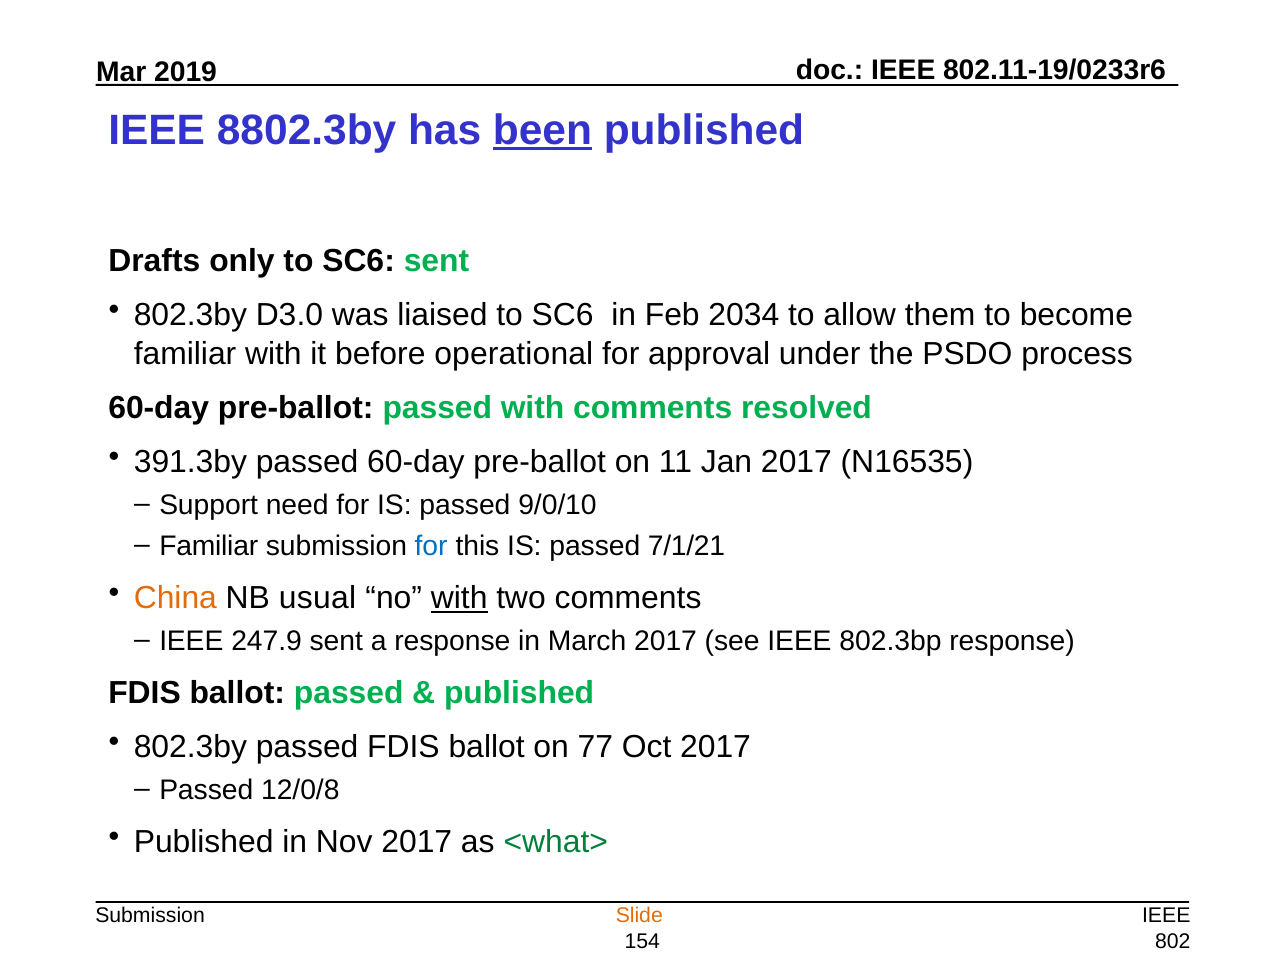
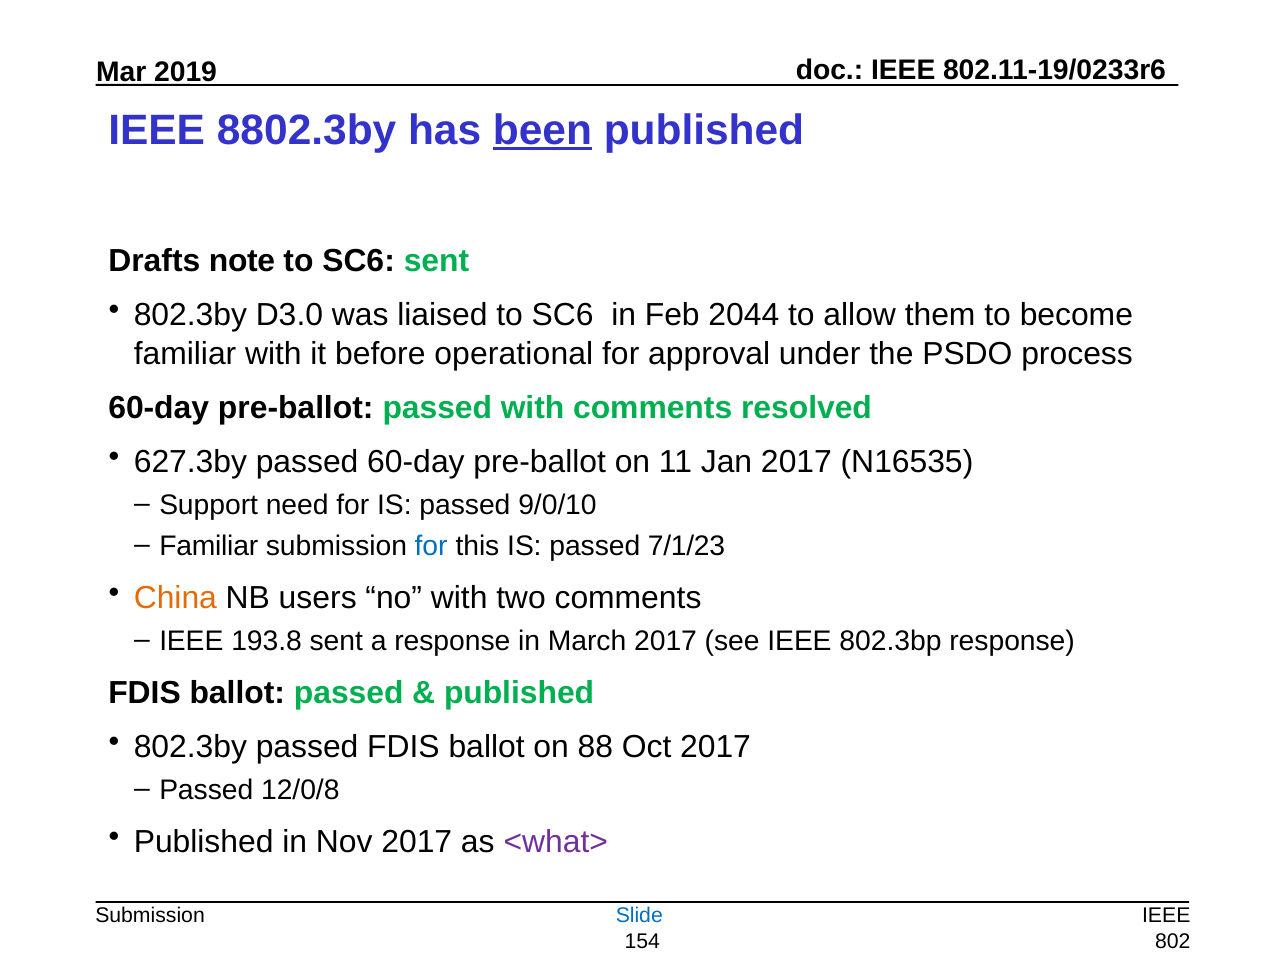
only: only -> note
2034: 2034 -> 2044
391.3by: 391.3by -> 627.3by
7/1/21: 7/1/21 -> 7/1/23
usual: usual -> users
with at (459, 598) underline: present -> none
247.9: 247.9 -> 193.8
77: 77 -> 88
<what> colour: green -> purple
Slide colour: orange -> blue
